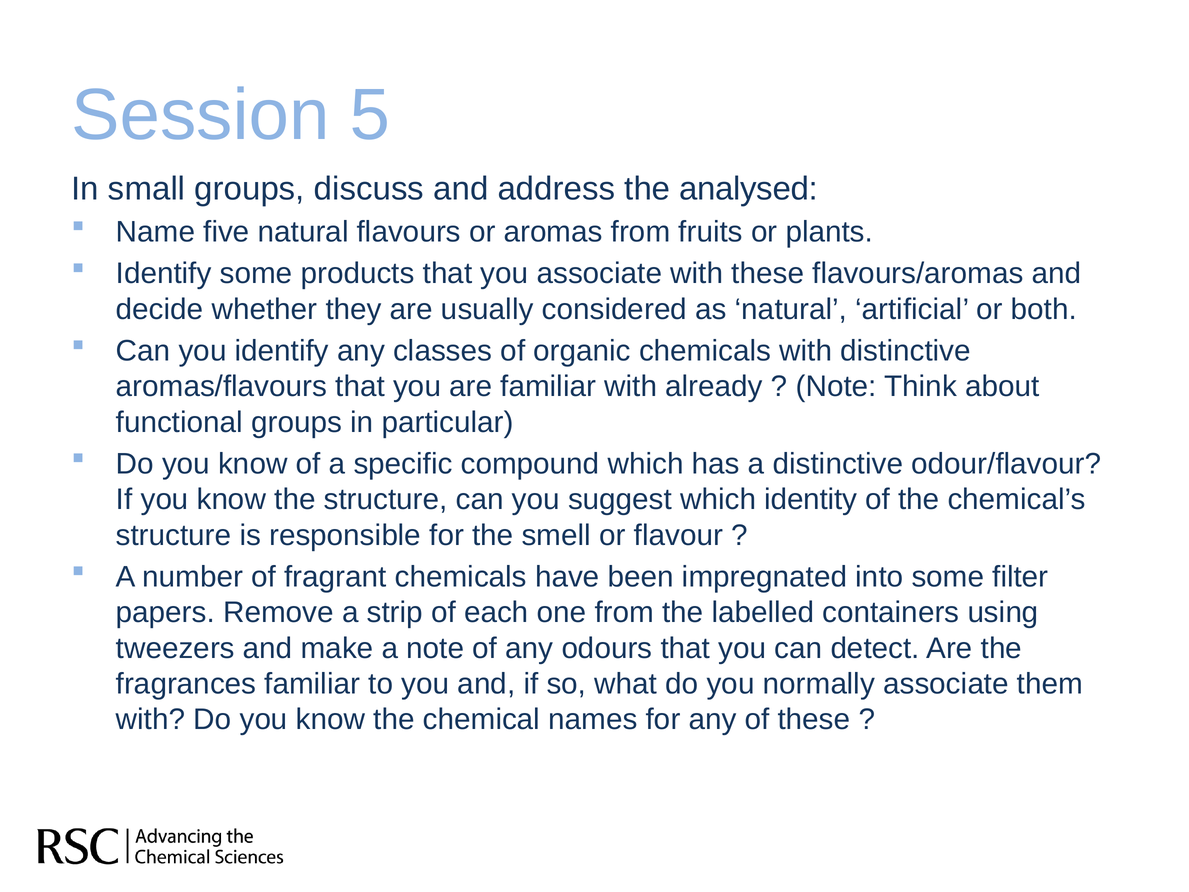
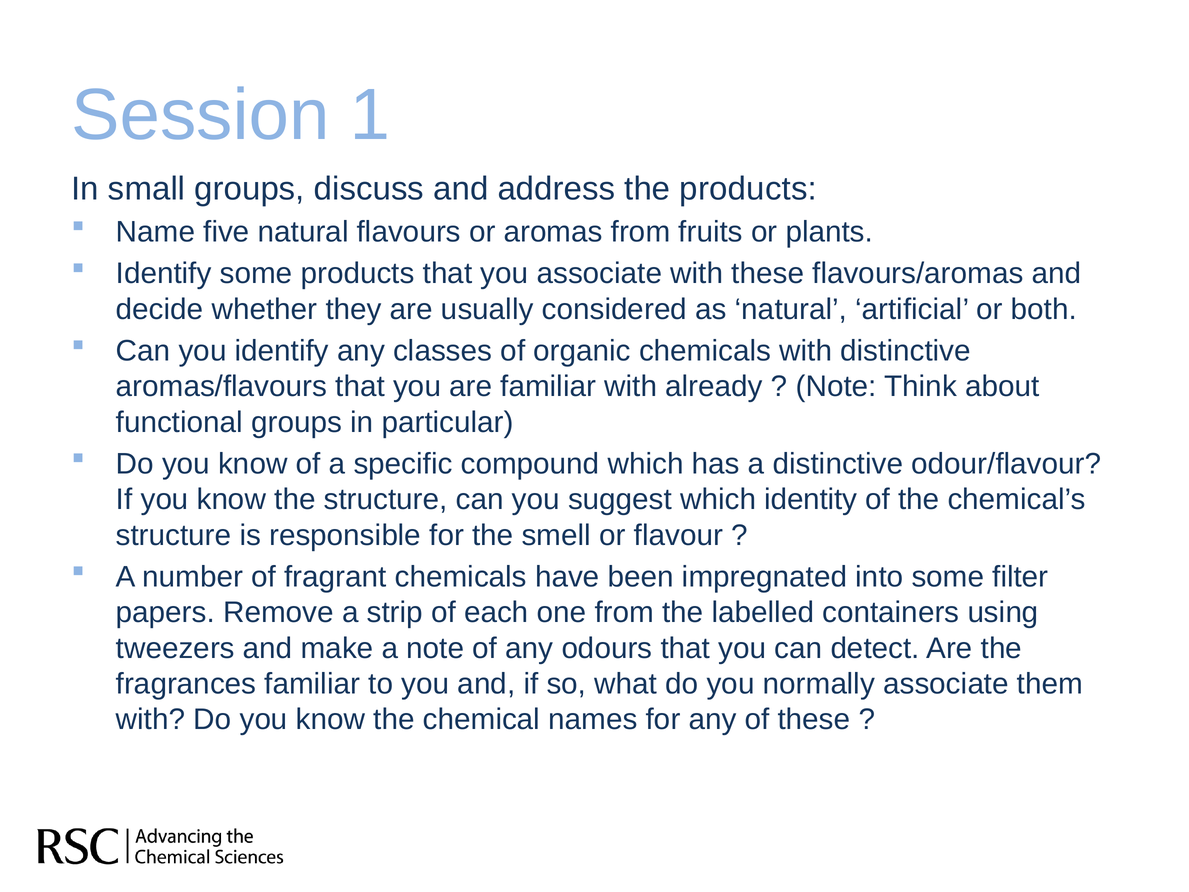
5: 5 -> 1
the analysed: analysed -> products
